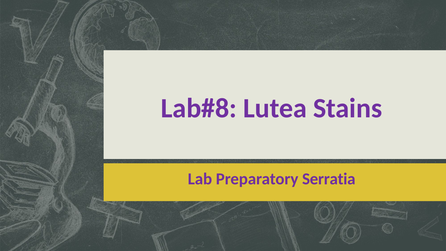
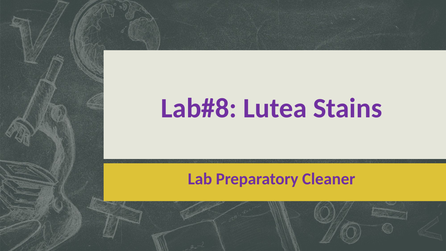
Serratia: Serratia -> Cleaner
